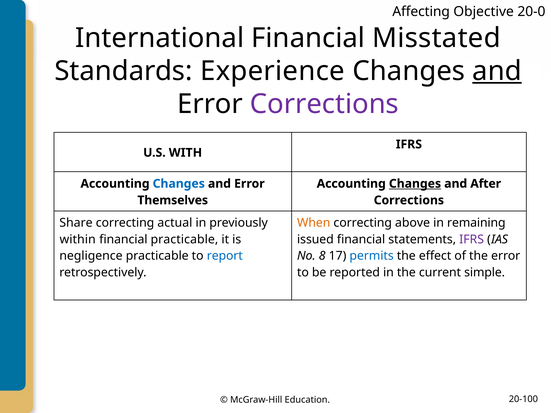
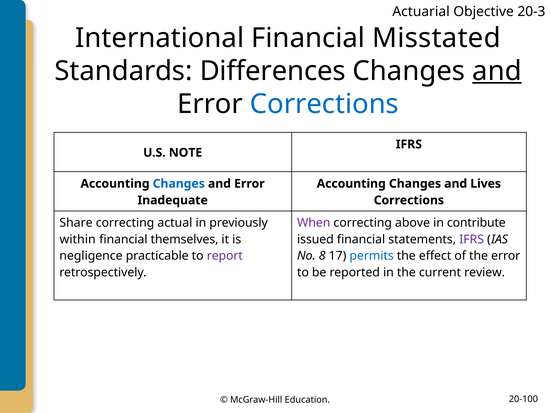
Affecting: Affecting -> Actuarial
20-0: 20-0 -> 20-3
Experience: Experience -> Differences
Corrections at (324, 104) colour: purple -> blue
WITH: WITH -> NOTE
Changes at (415, 184) underline: present -> none
After: After -> Lives
Themselves: Themselves -> Inadequate
When colour: orange -> purple
remaining: remaining -> contribute
financial practicable: practicable -> themselves
report colour: blue -> purple
simple: simple -> review
